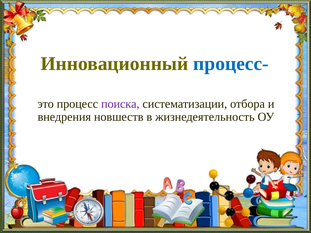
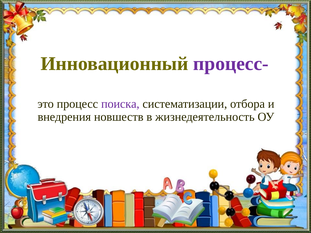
процесс- colour: blue -> purple
